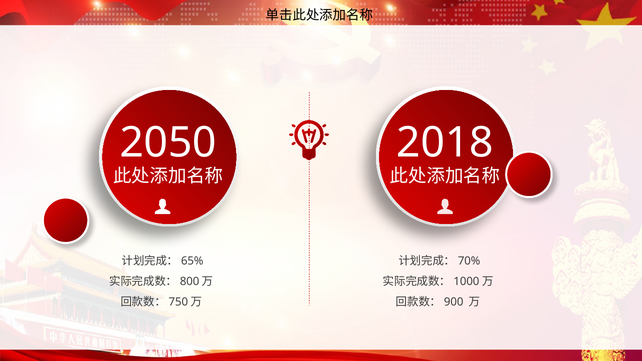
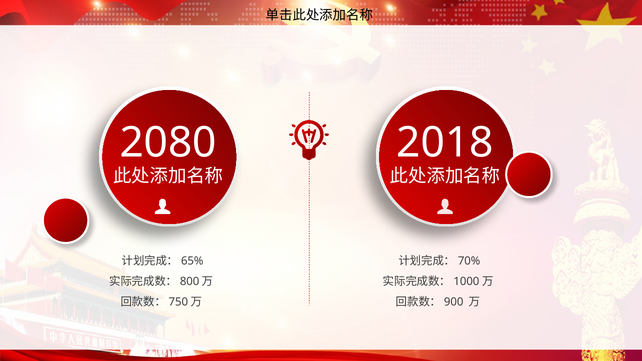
2050: 2050 -> 2080
